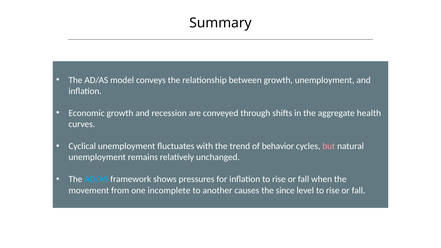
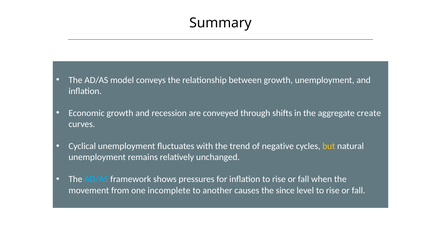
health: health -> create
behavior: behavior -> negative
but colour: pink -> yellow
